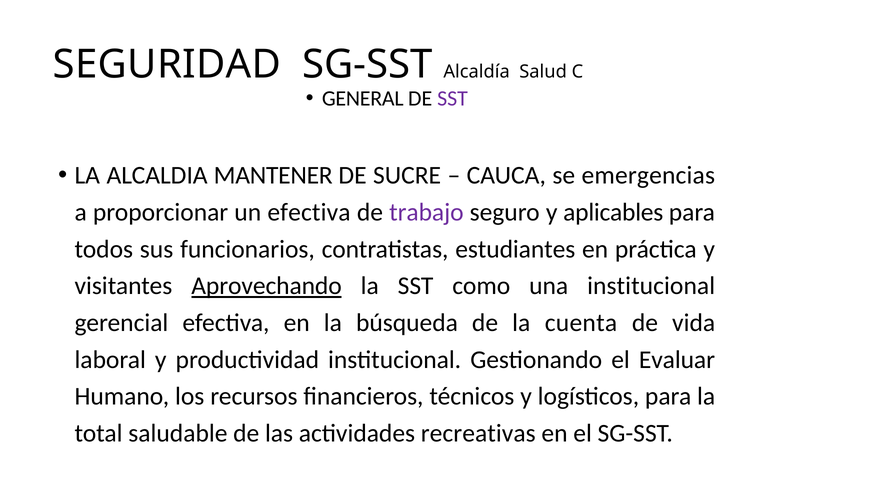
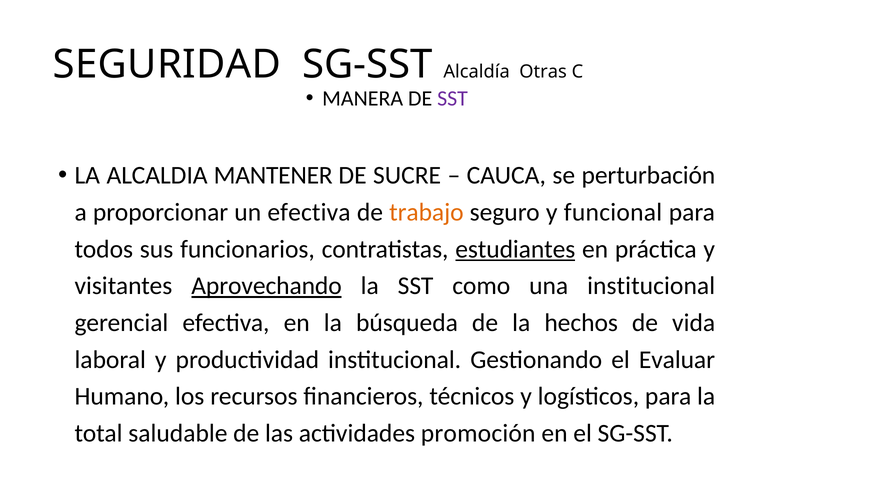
Salud: Salud -> Otras
GENERAL: GENERAL -> MANERA
emergencias: emergencias -> perturbación
trabajo colour: purple -> orange
aplicables: aplicables -> funcional
estudiantes underline: none -> present
cuenta: cuenta -> hechos
recreativas: recreativas -> promoción
